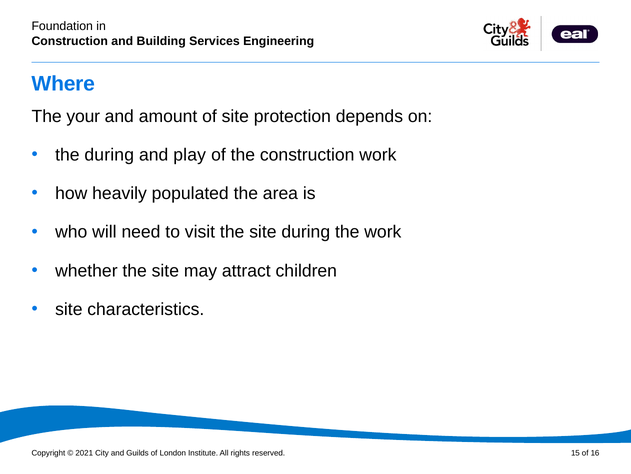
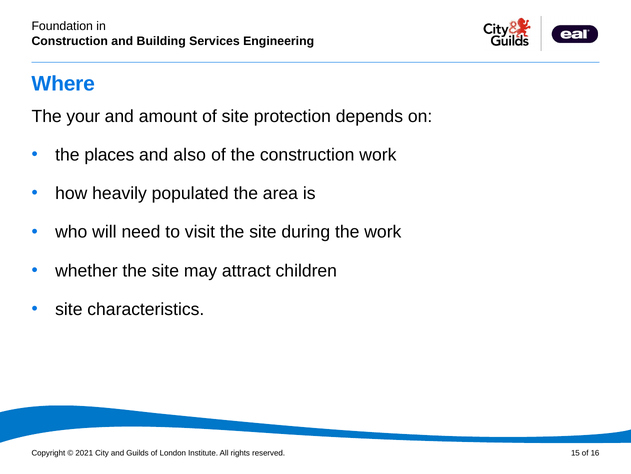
the during: during -> places
play: play -> also
